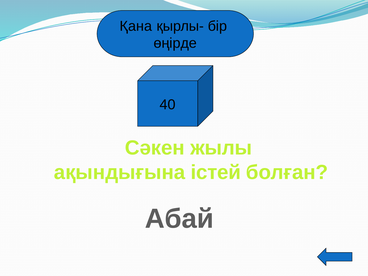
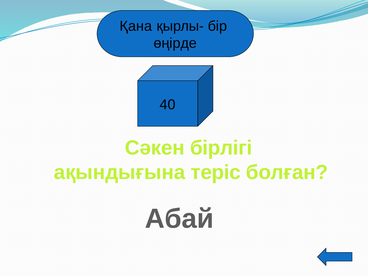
жылы: жылы -> бірлігі
істей: істей -> теріс
